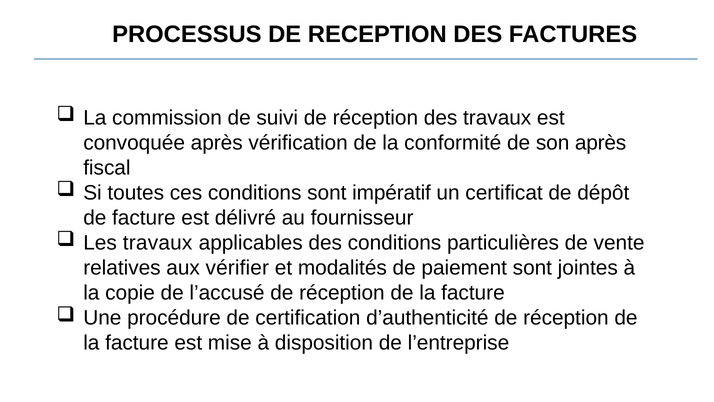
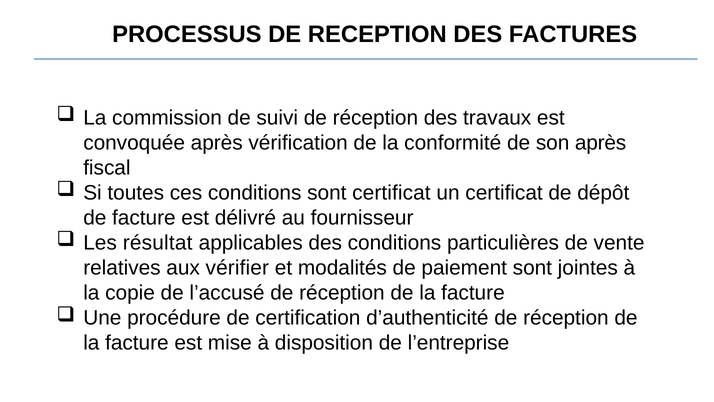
sont impératif: impératif -> certificat
Les travaux: travaux -> résultat
